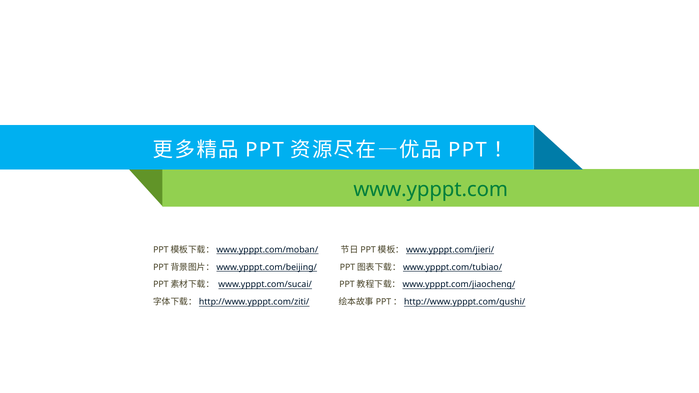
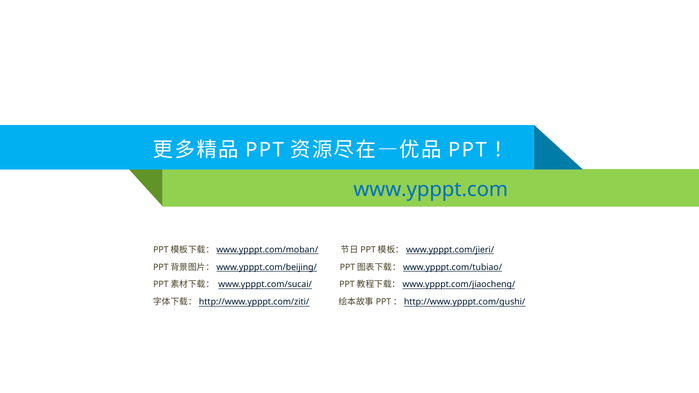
www.ypppt.com colour: green -> blue
